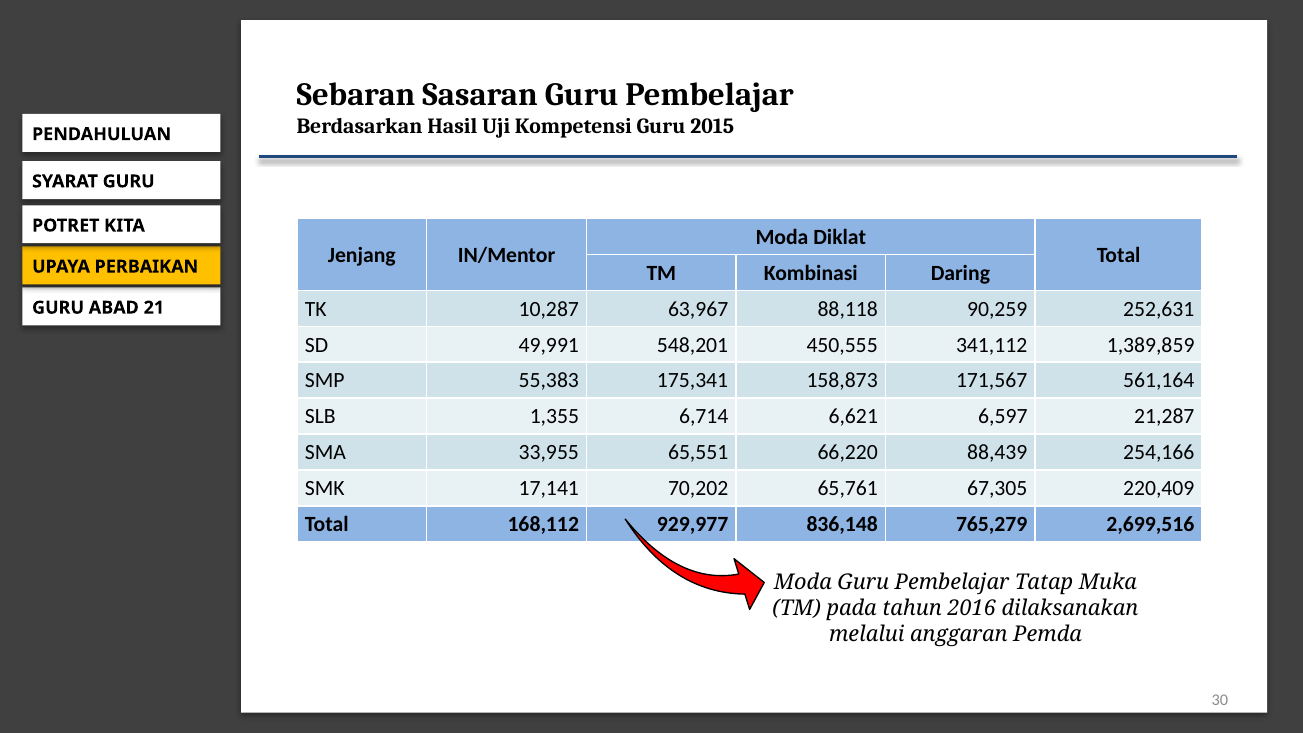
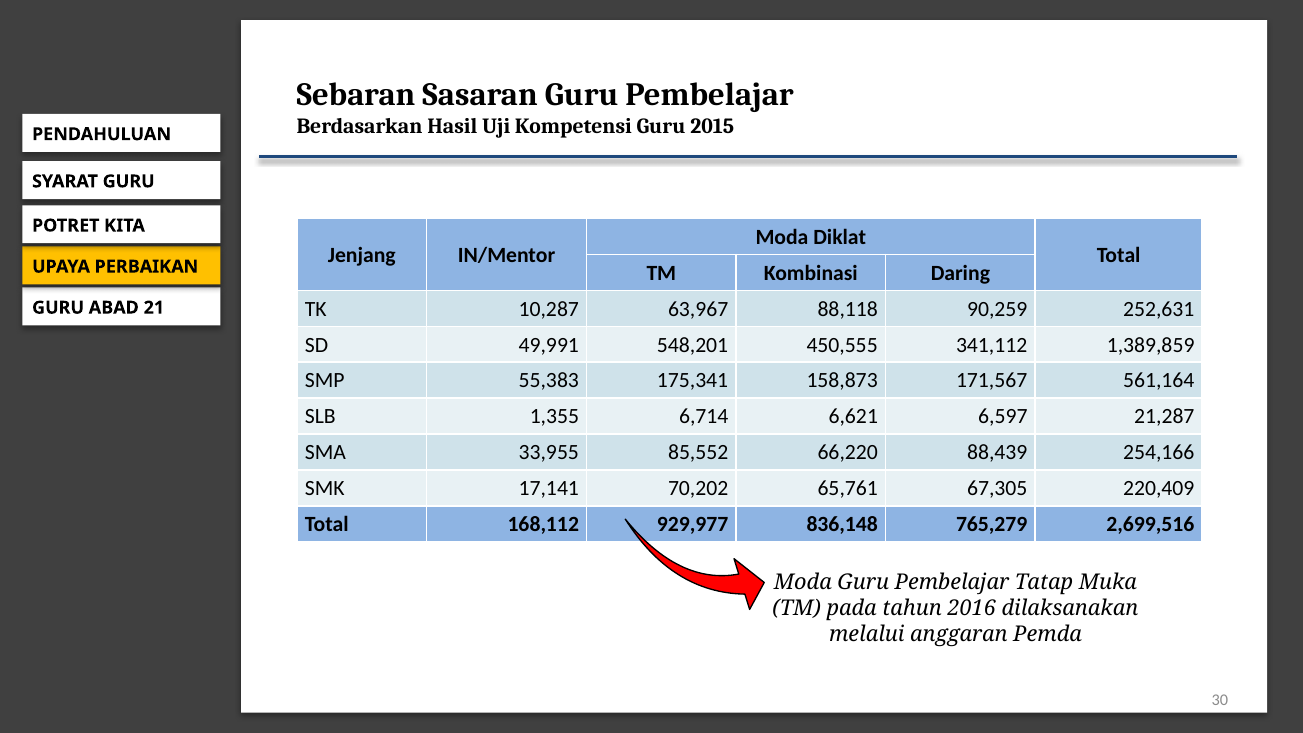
65,551: 65,551 -> 85,552
